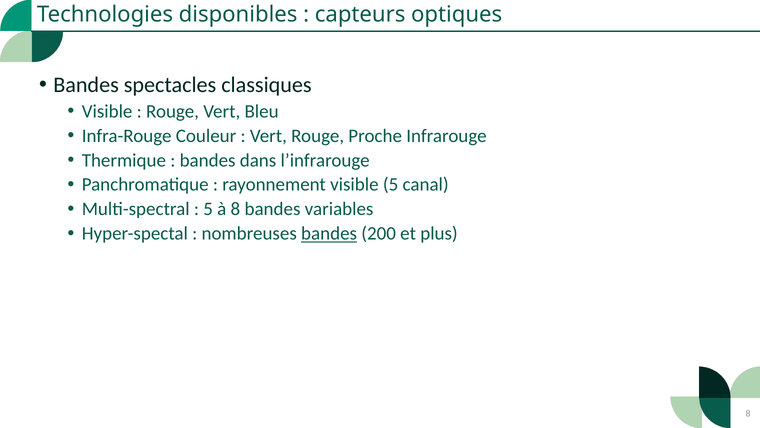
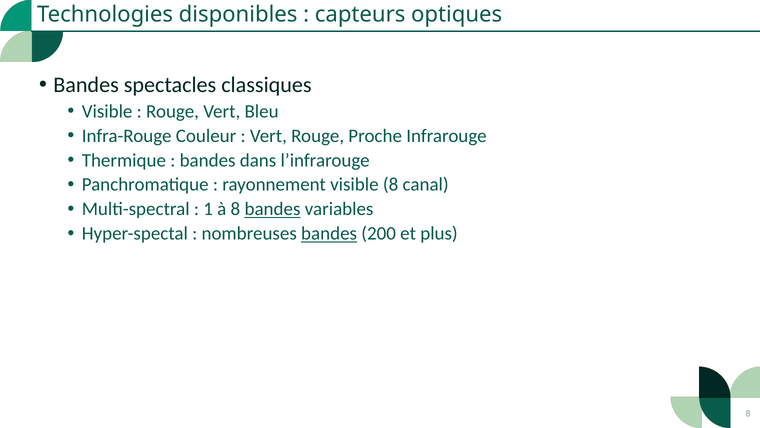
visible 5: 5 -> 8
5 at (208, 209): 5 -> 1
bandes at (273, 209) underline: none -> present
